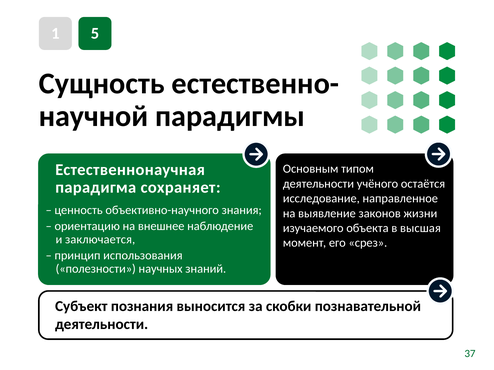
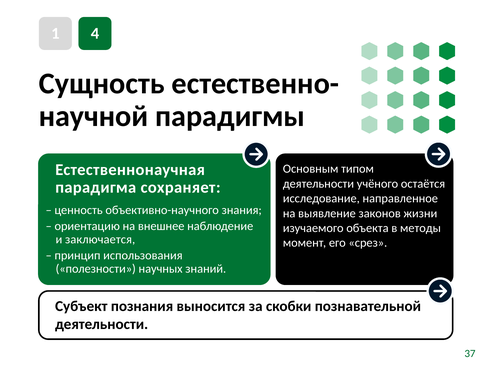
5: 5 -> 4
высшая: высшая -> методы
